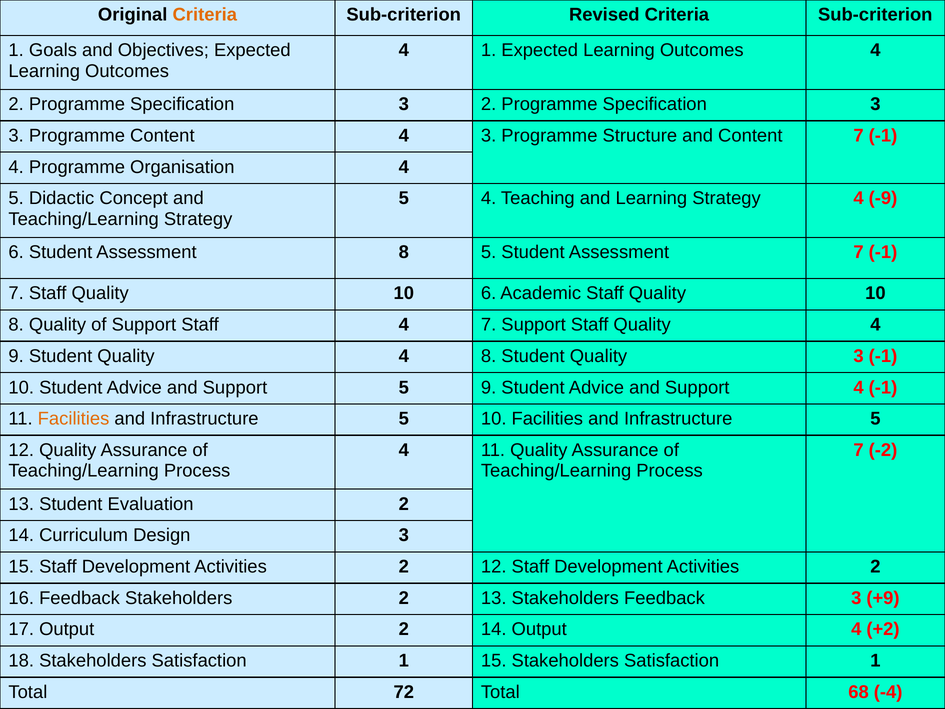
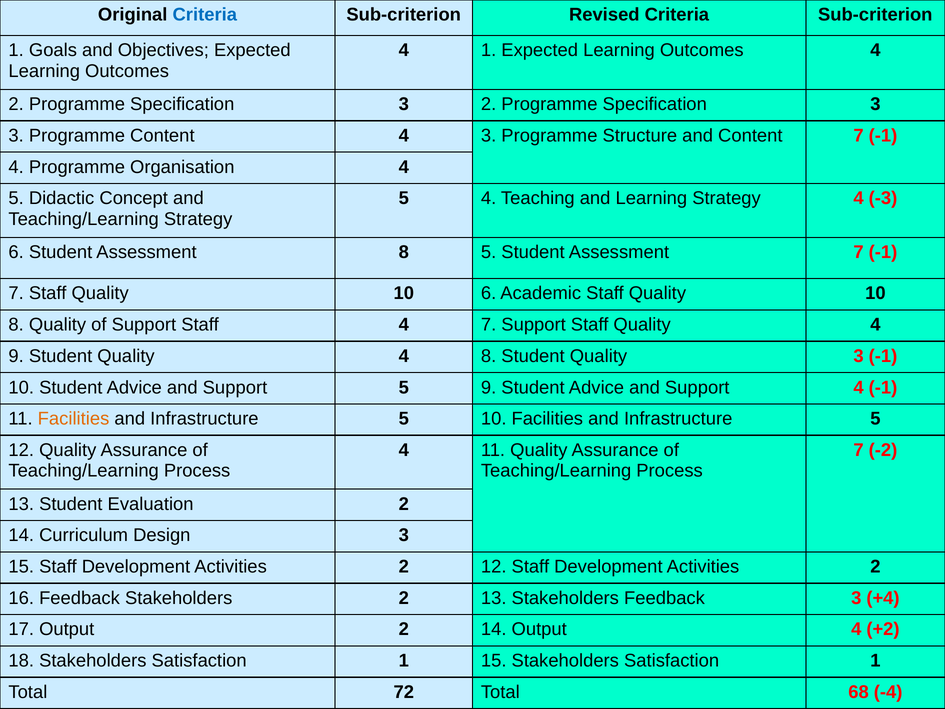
Criteria at (205, 15) colour: orange -> blue
-9: -9 -> -3
+9: +9 -> +4
